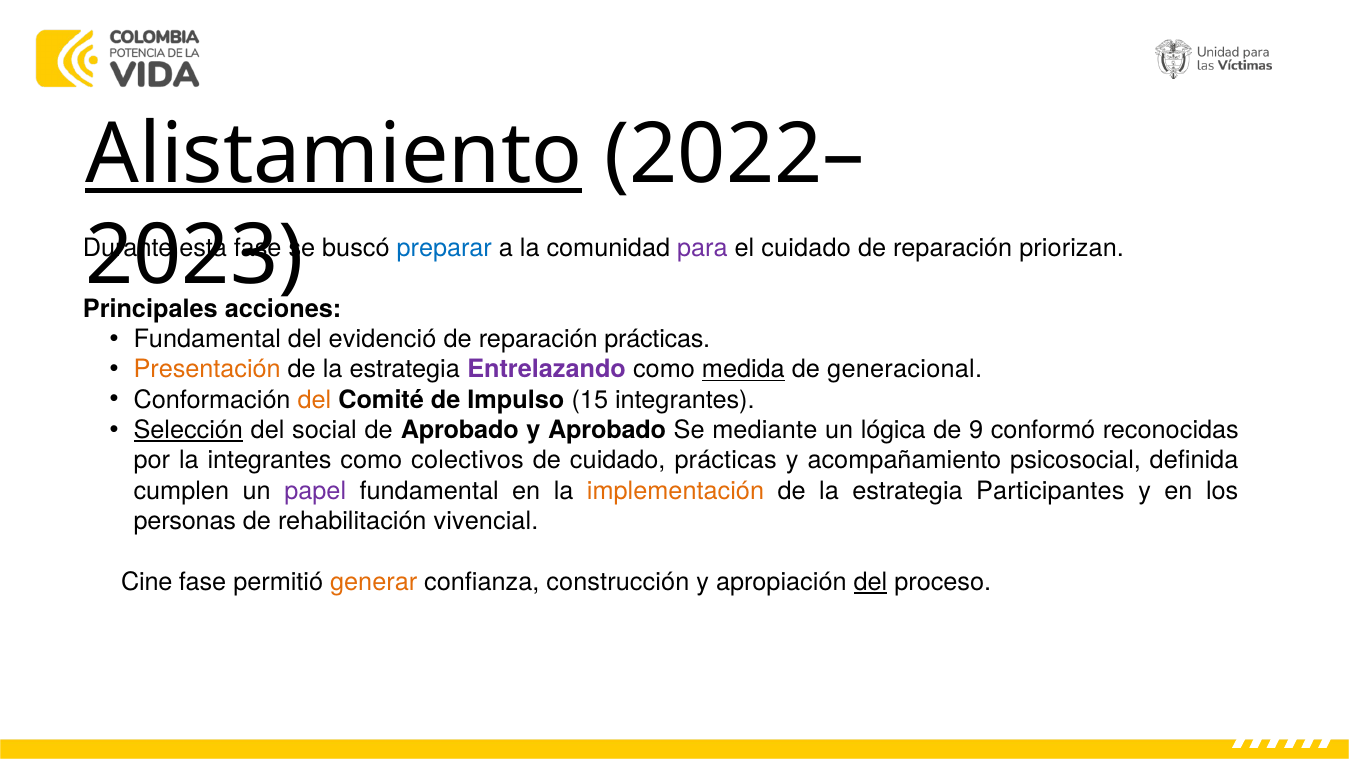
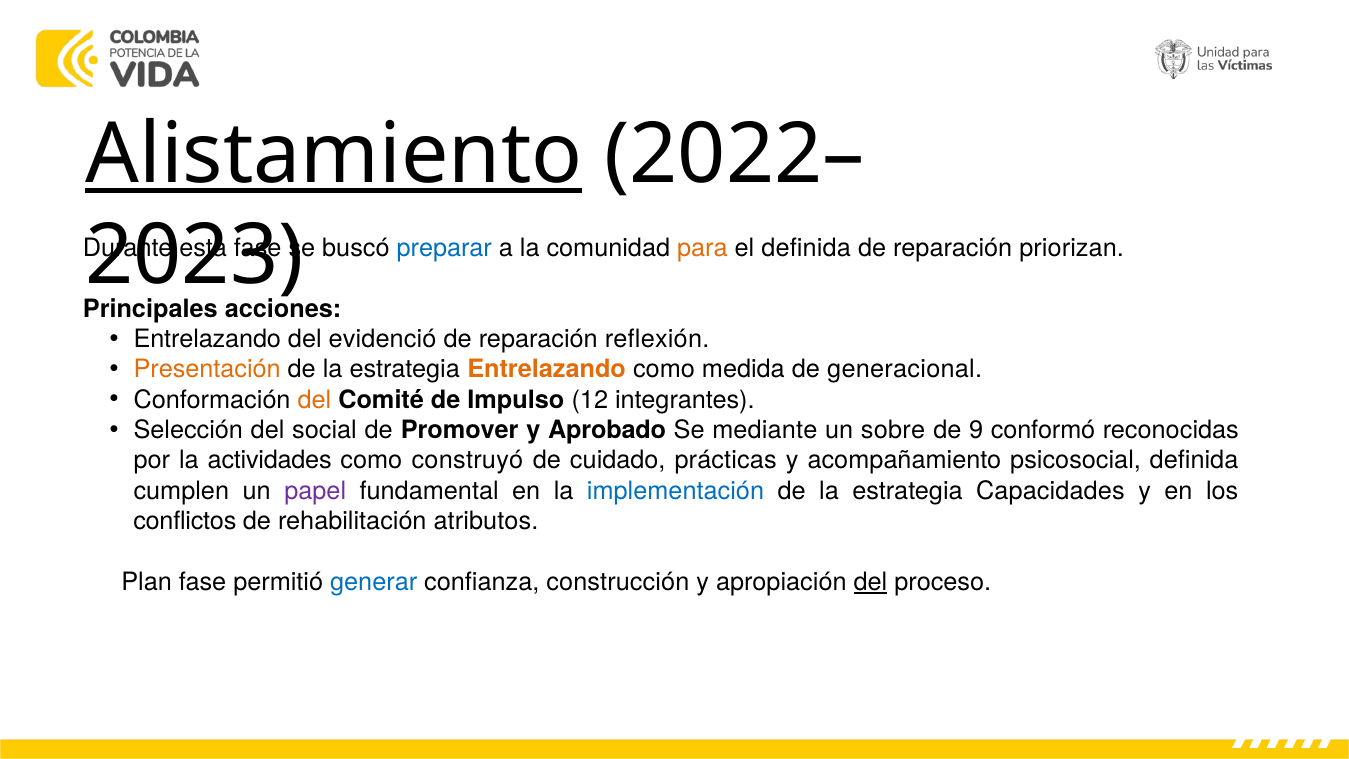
para colour: purple -> orange
el cuidado: cuidado -> definida
Fundamental at (207, 339): Fundamental -> Entrelazando
reparación prácticas: prácticas -> reflexión
Entrelazando at (547, 369) colour: purple -> orange
medida underline: present -> none
15: 15 -> 12
Selección underline: present -> none
de Aprobado: Aprobado -> Promover
lógica: lógica -> sobre
la integrantes: integrantes -> actividades
colectivos: colectivos -> construyó
implementación colour: orange -> blue
Participantes: Participantes -> Capacidades
personas: personas -> conflictos
vivencial: vivencial -> atributos
Cine: Cine -> Plan
generar colour: orange -> blue
